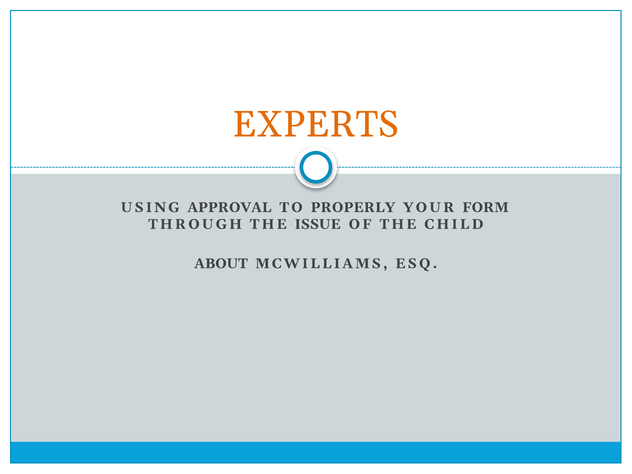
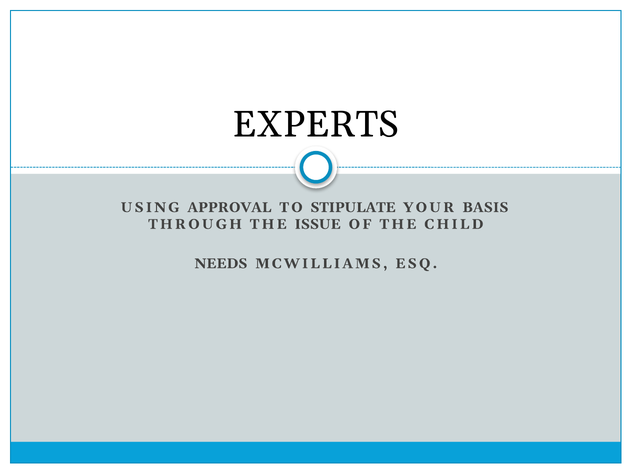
EXPERTS colour: orange -> black
PROPERLY: PROPERLY -> STIPULATE
FORM: FORM -> BASIS
ABOUT: ABOUT -> NEEDS
